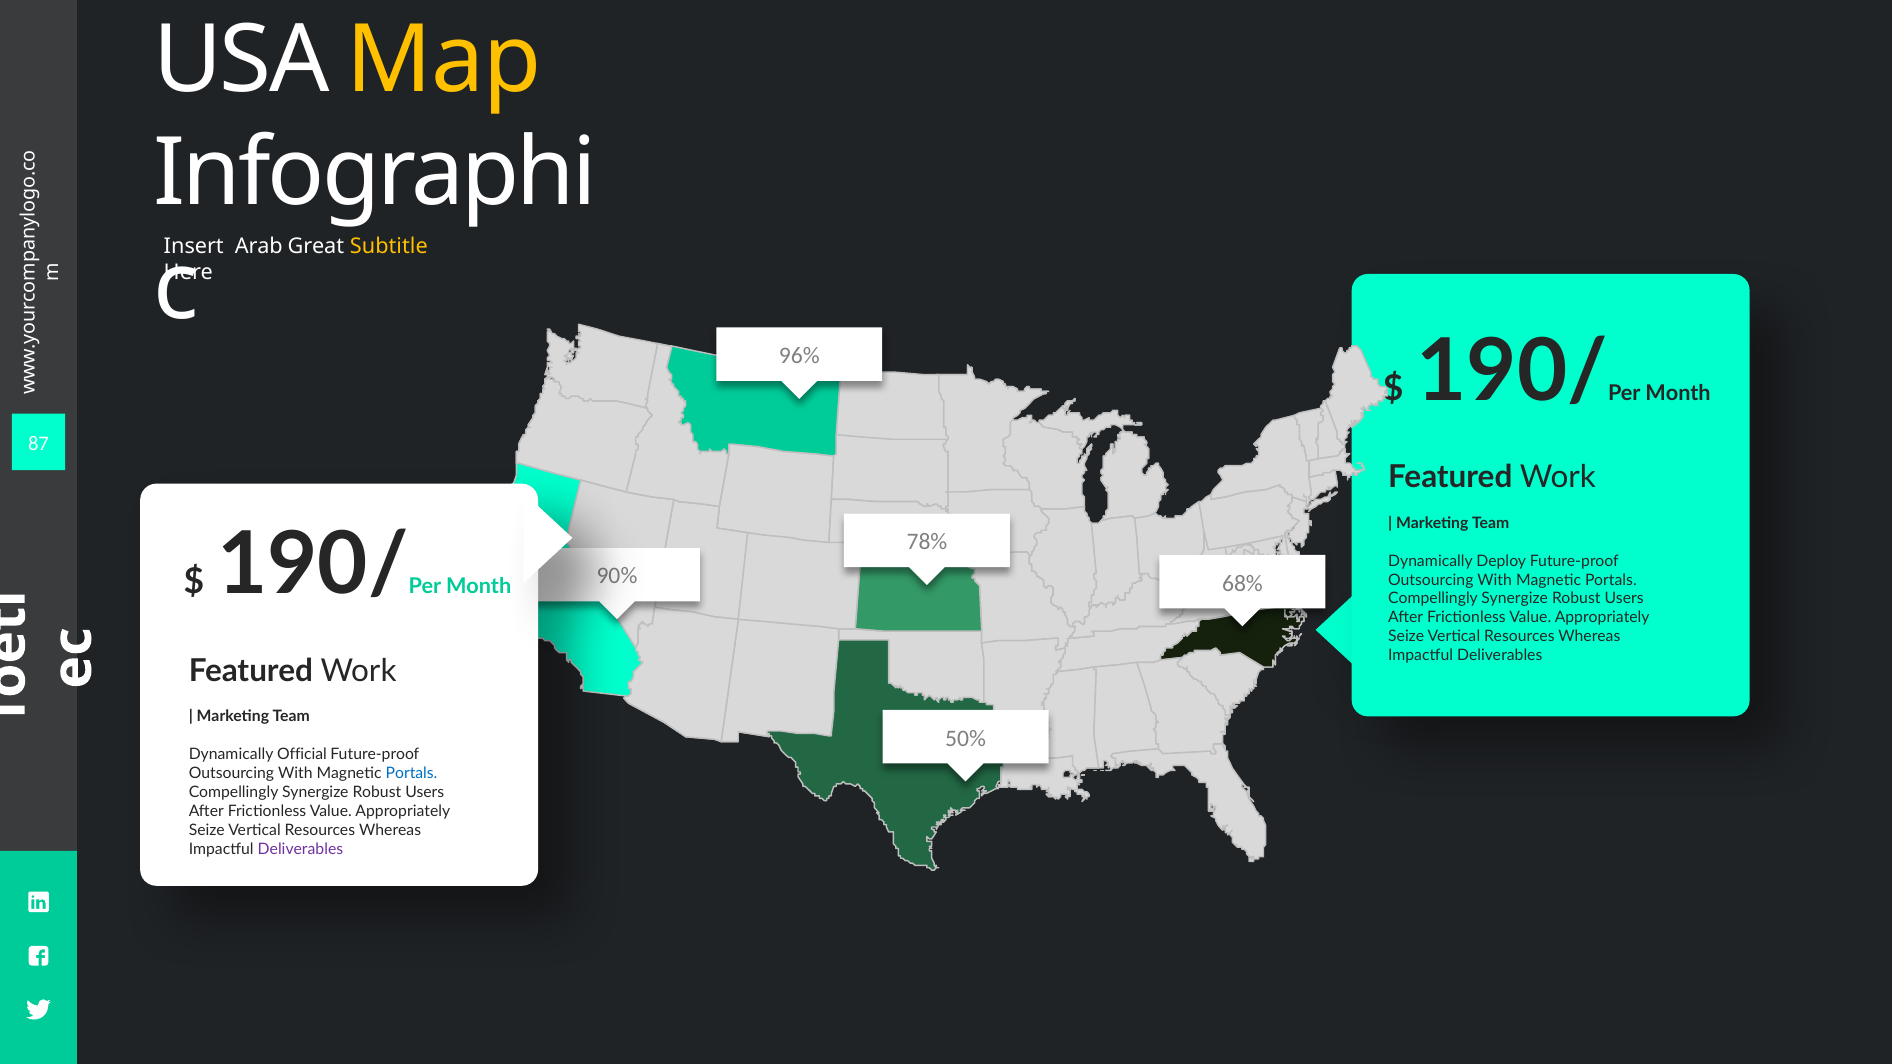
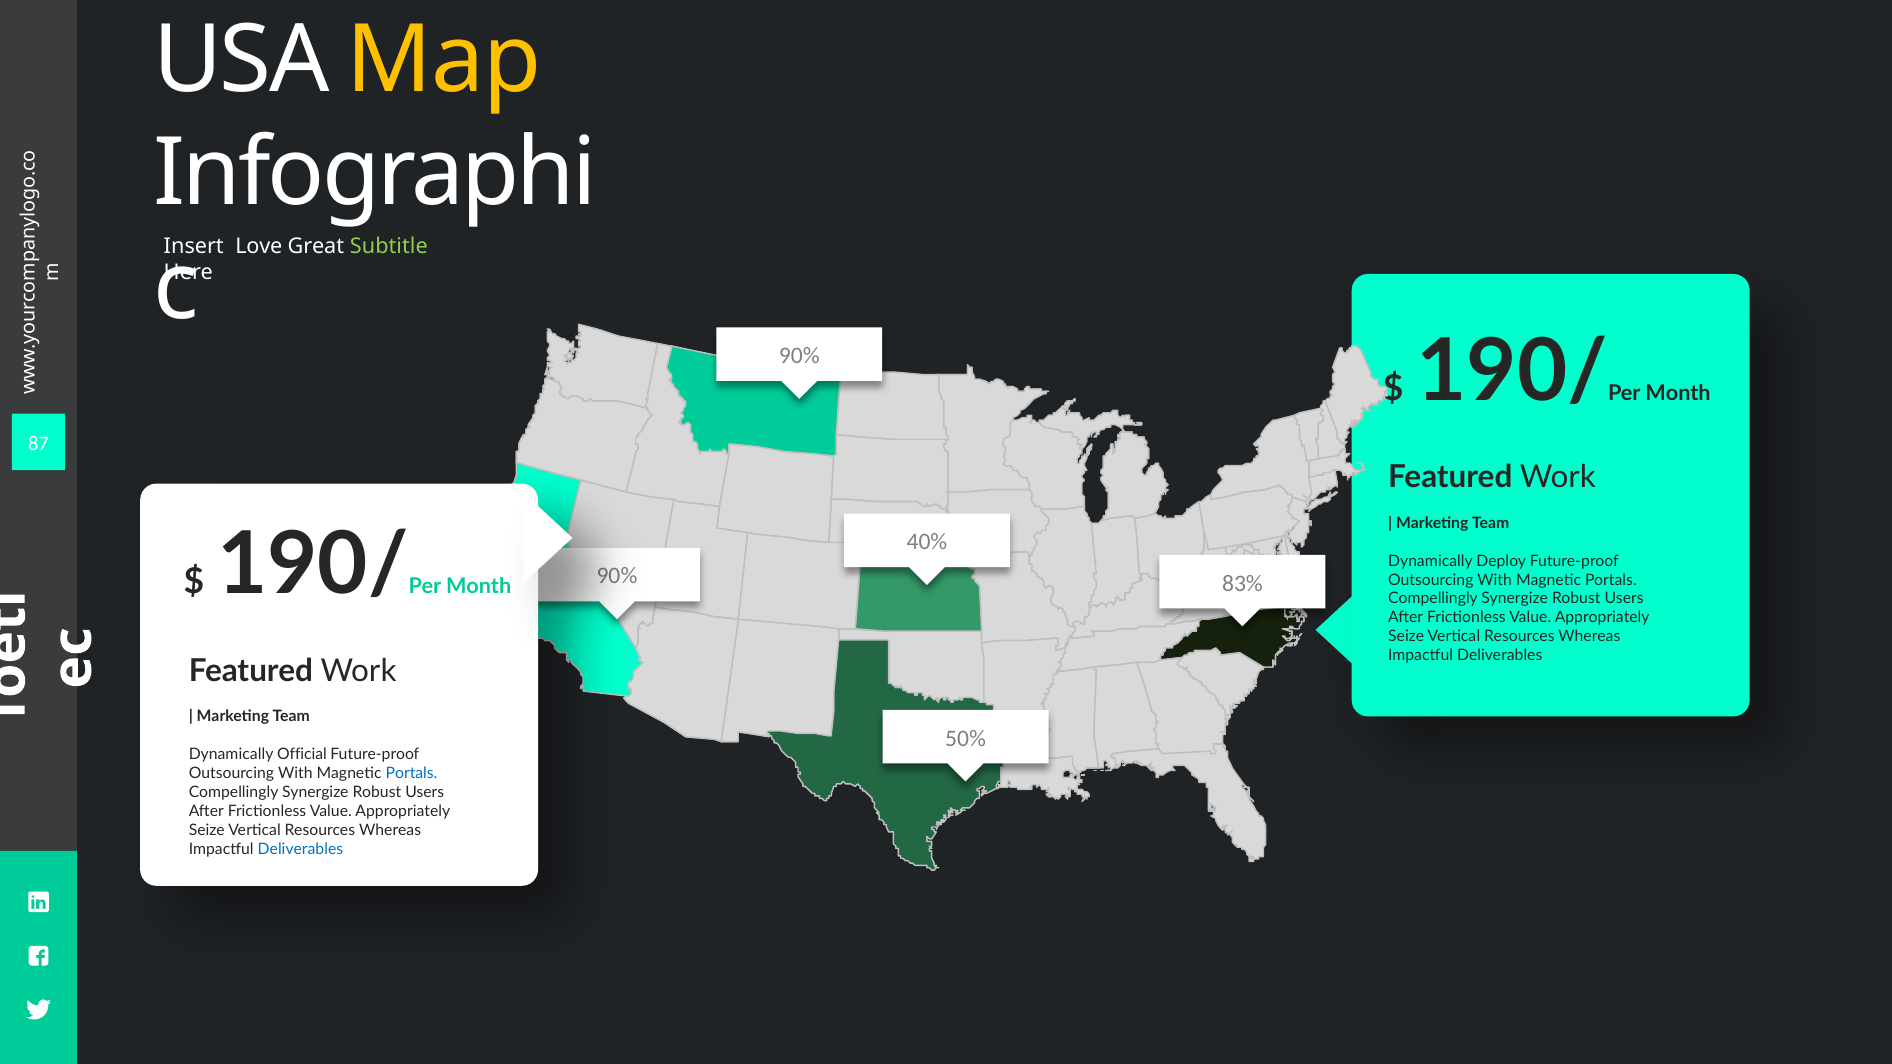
Arab: Arab -> Love
Subtitle colour: yellow -> light green
96% at (799, 356): 96% -> 90%
78%: 78% -> 40%
68%: 68% -> 83%
Deliverables at (300, 849) colour: purple -> blue
